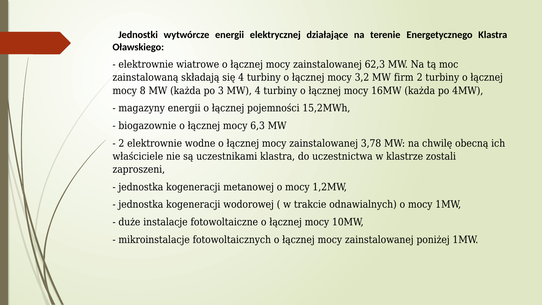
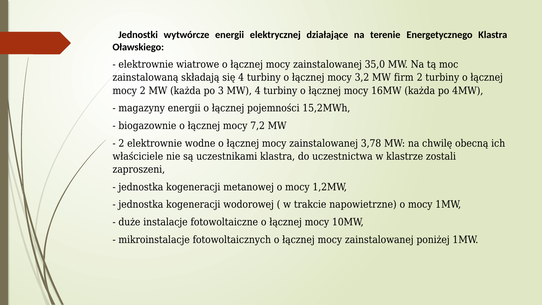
62,3: 62,3 -> 35,0
mocy 8: 8 -> 2
6,3: 6,3 -> 7,2
odnawialnych: odnawialnych -> napowietrzne
